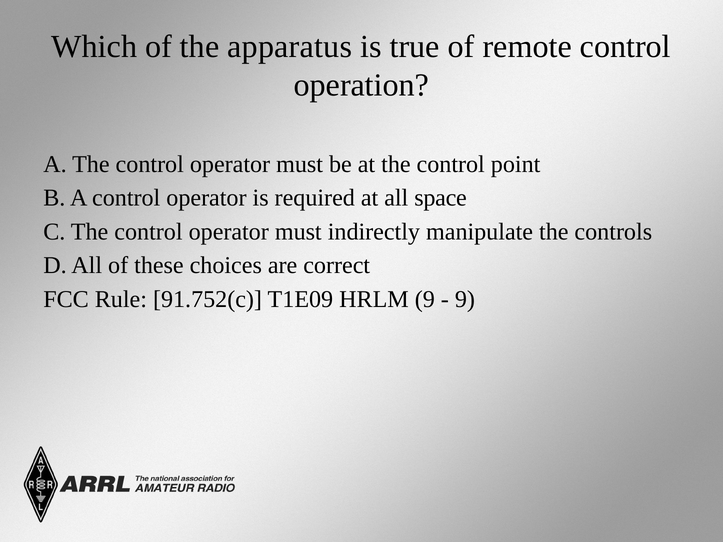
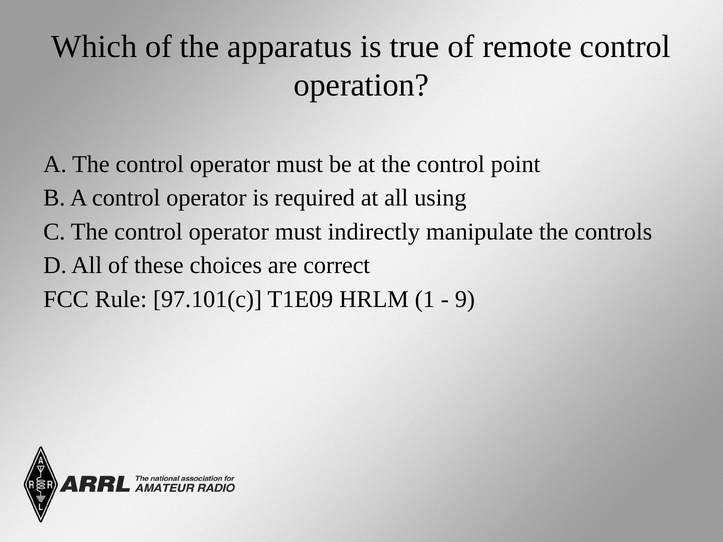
space: space -> using
91.752(c: 91.752(c -> 97.101(c
HRLM 9: 9 -> 1
